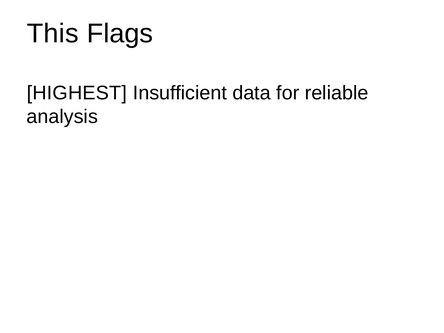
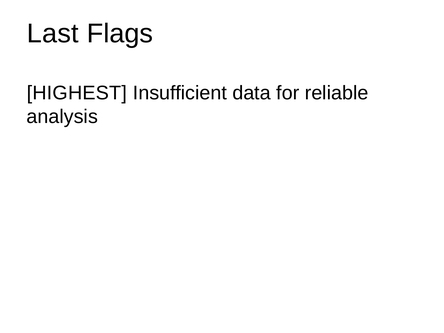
This: This -> Last
